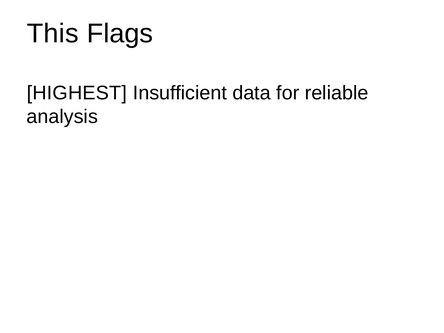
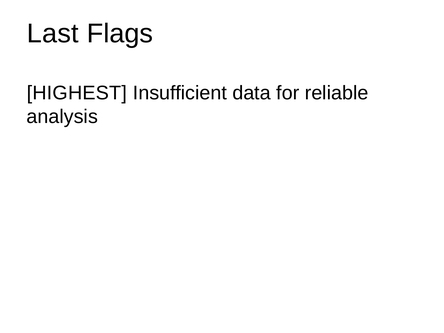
This: This -> Last
